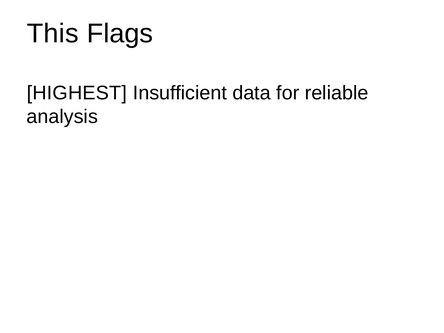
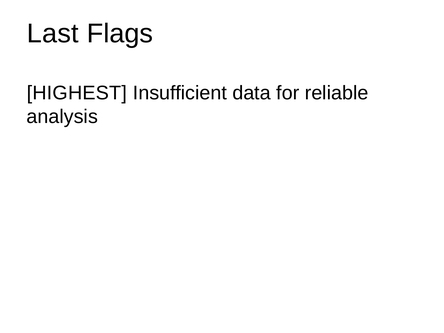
This: This -> Last
